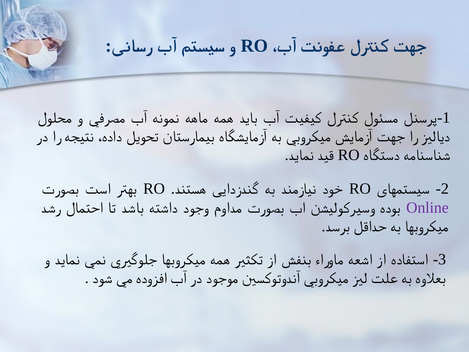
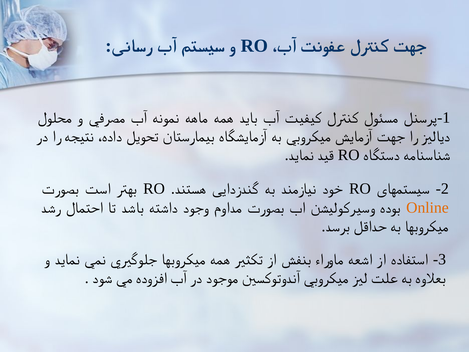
Online colour: purple -> orange
